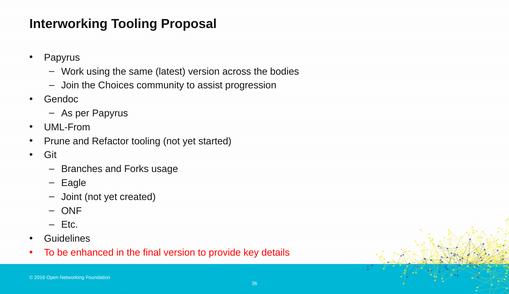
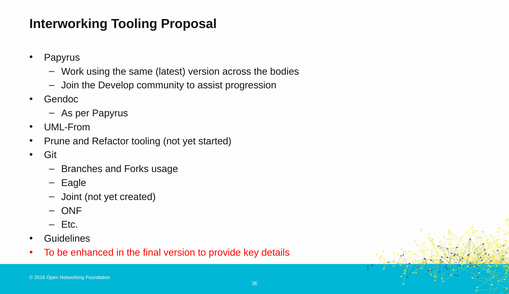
Choices: Choices -> Develop
